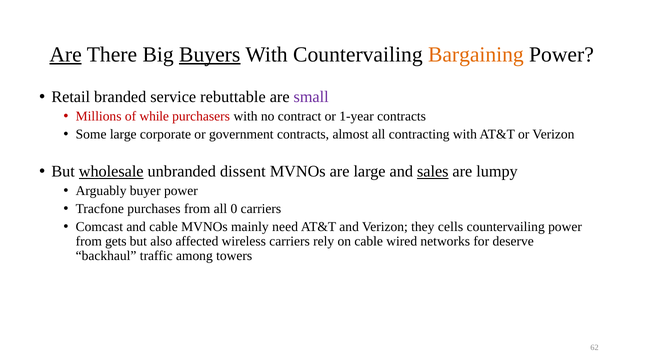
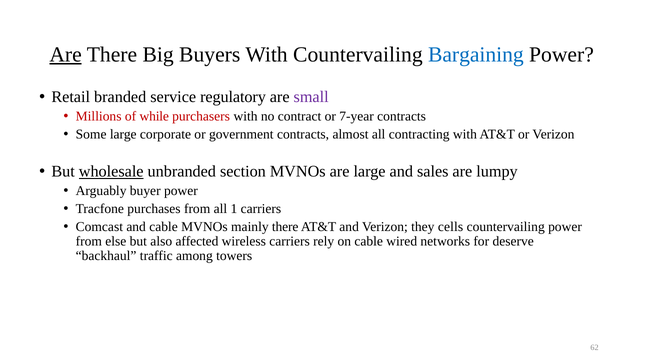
Buyers underline: present -> none
Bargaining colour: orange -> blue
rebuttable: rebuttable -> regulatory
1-year: 1-year -> 7-year
dissent: dissent -> section
sales underline: present -> none
0: 0 -> 1
mainly need: need -> there
gets: gets -> else
